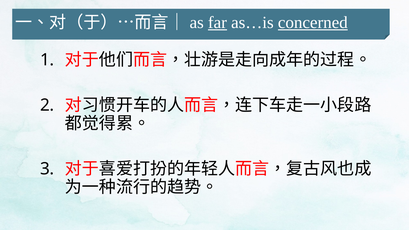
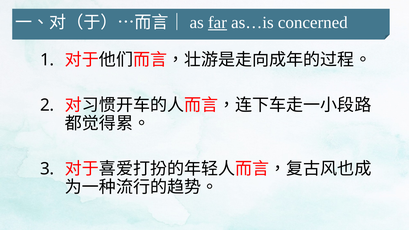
concerned underline: present -> none
